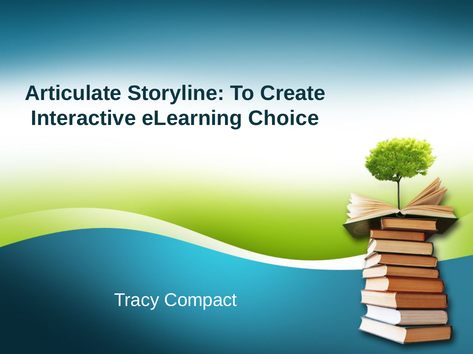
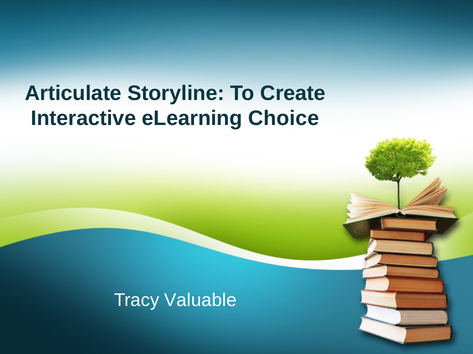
Compact: Compact -> Valuable
